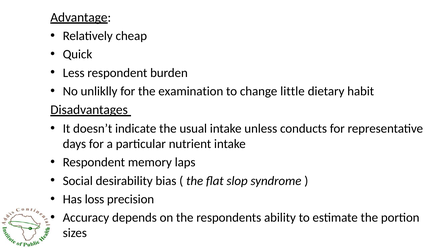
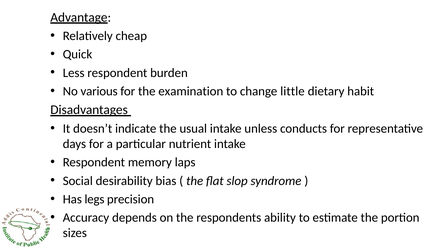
unliklly: unliklly -> various
loss: loss -> legs
